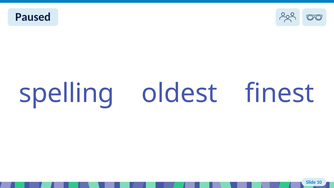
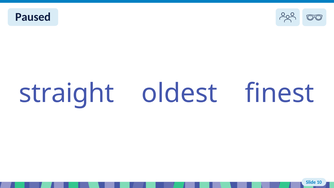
spelling: spelling -> straight
